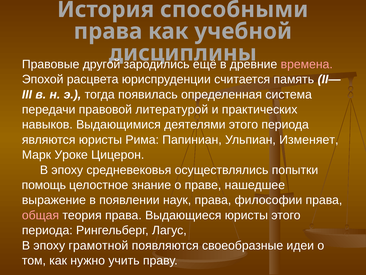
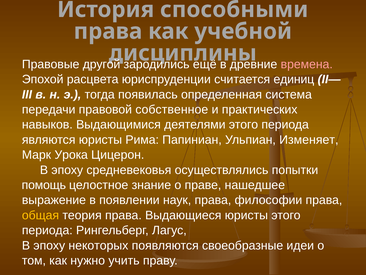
память: память -> единиц
литературой: литературой -> собственное
Уроке: Уроке -> Урока
общая colour: pink -> yellow
грамотной: грамотной -> некоторых
